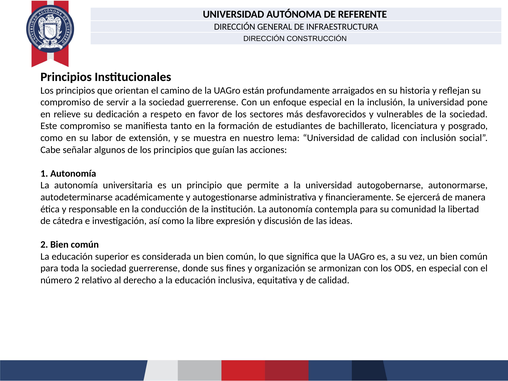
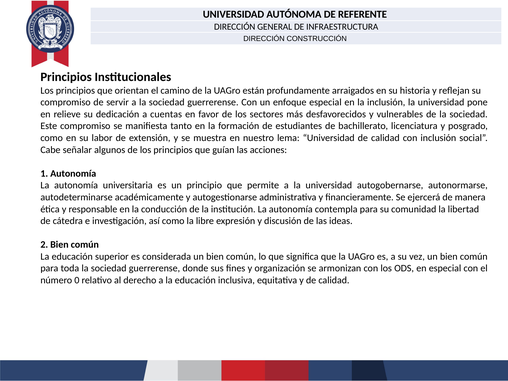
respeto: respeto -> cuentas
número 2: 2 -> 0
